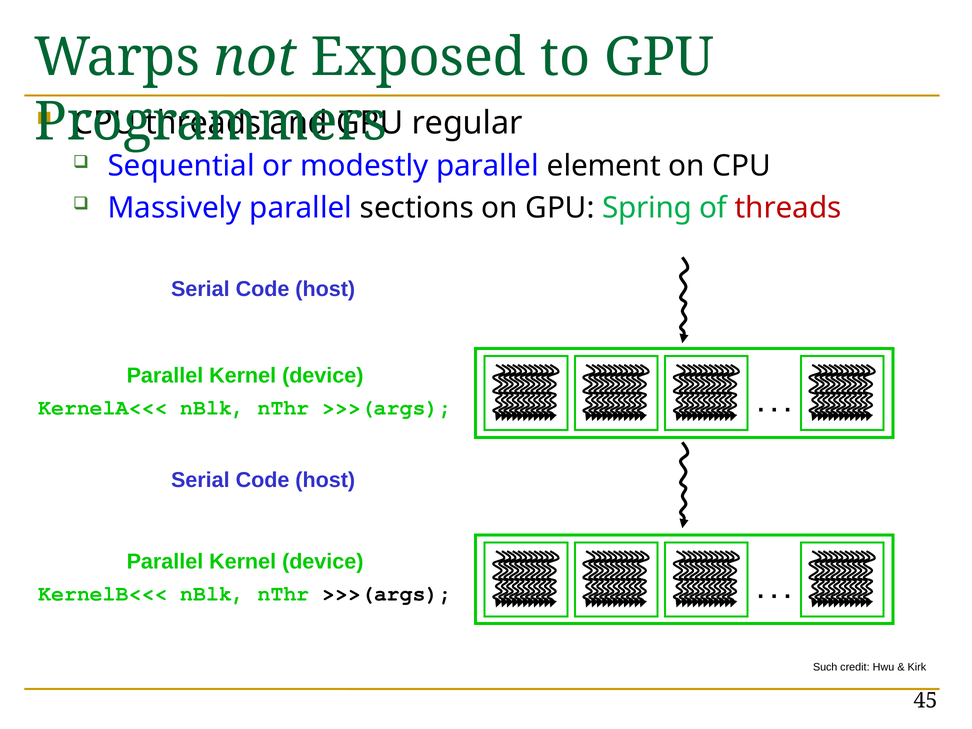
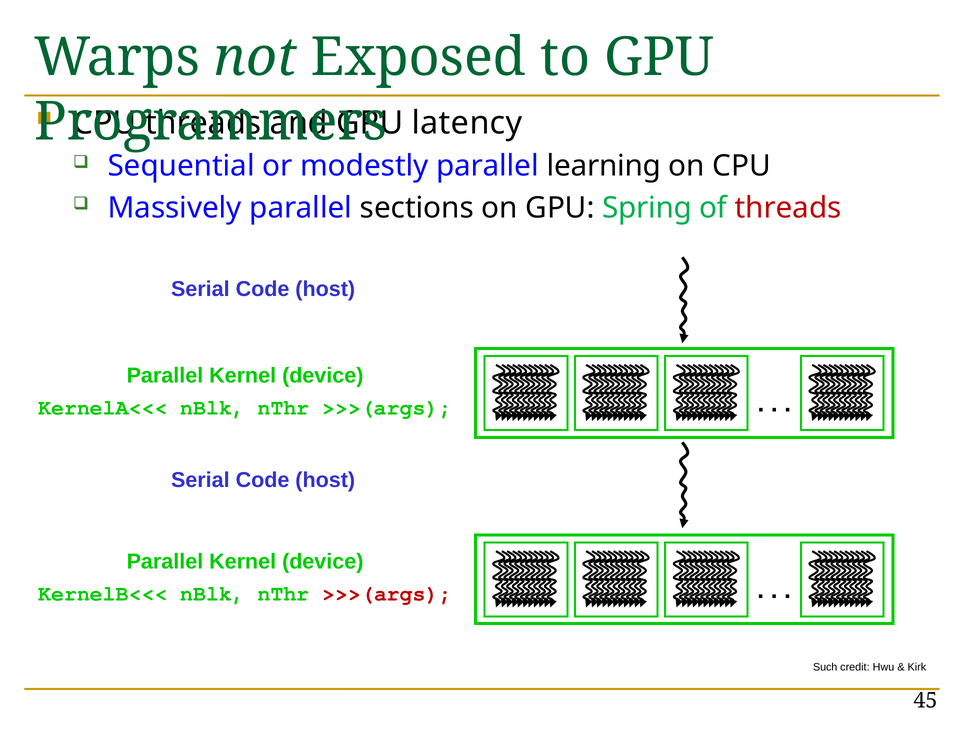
regular: regular -> latency
element: element -> learning
>>>(args at (387, 594) colour: black -> red
